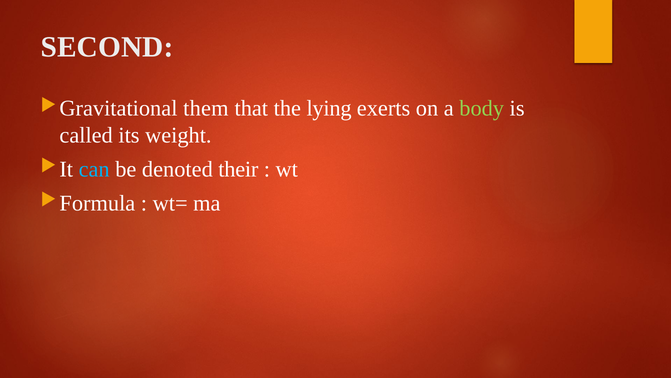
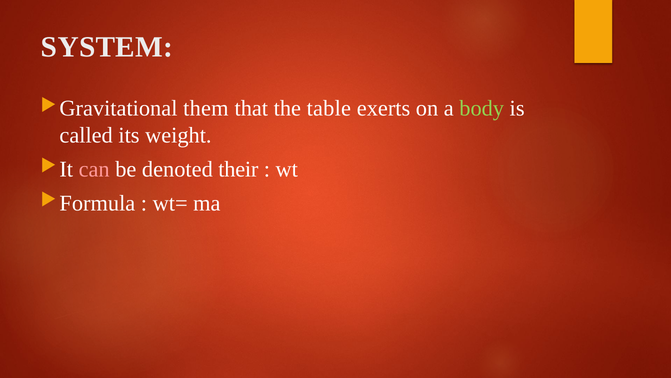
SECOND: SECOND -> SYSTEM
lying: lying -> table
can colour: light blue -> pink
